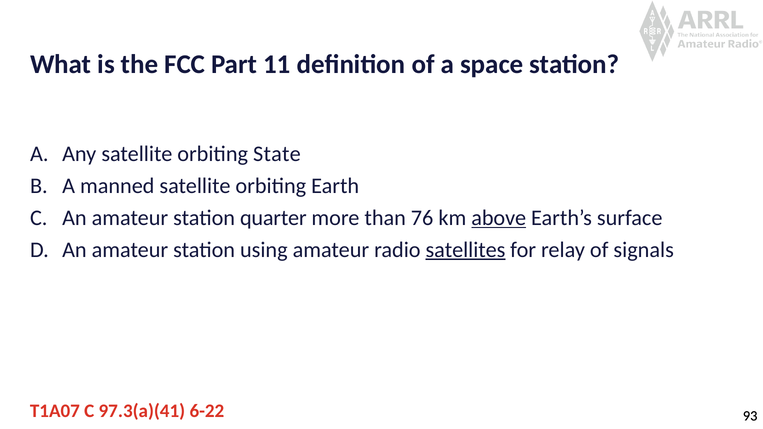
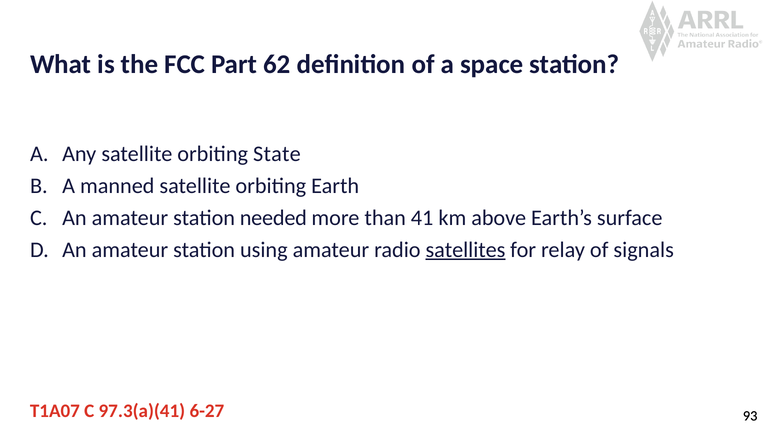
11: 11 -> 62
quarter: quarter -> needed
76: 76 -> 41
above underline: present -> none
6-22: 6-22 -> 6-27
